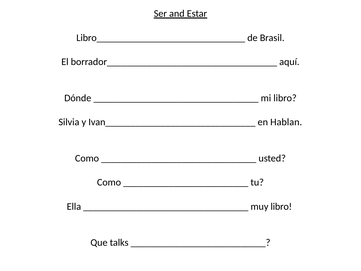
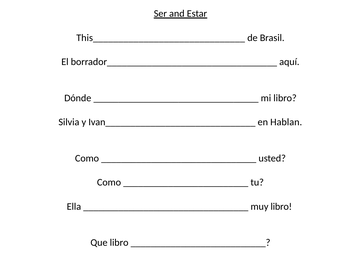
Libro______________________________: Libro______________________________ -> This______________________________
Que talks: talks -> libro
